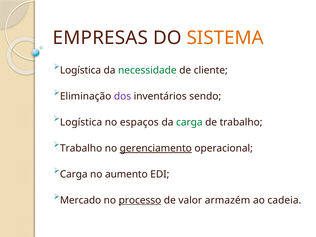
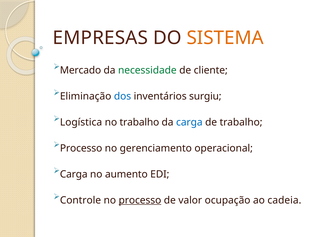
Logística at (81, 70): Logística -> Mercado
dos colour: purple -> blue
sendo: sendo -> surgiu
no espaços: espaços -> trabalho
carga at (189, 122) colour: green -> blue
Trabalho at (81, 148): Trabalho -> Processo
gerenciamento underline: present -> none
Mercado: Mercado -> Controle
armazém: armazém -> ocupação
